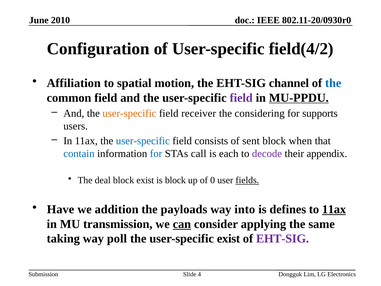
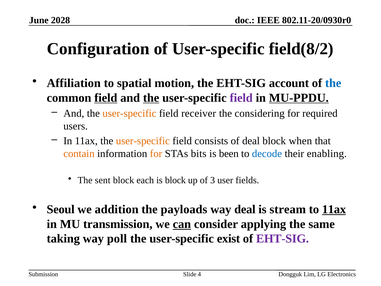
2010: 2010 -> 2028
field(4/2: field(4/2 -> field(8/2
channel: channel -> account
field at (106, 98) underline: none -> present
the at (151, 98) underline: none -> present
supports: supports -> required
user-specific at (143, 141) colour: blue -> orange
of sent: sent -> deal
contain colour: blue -> orange
for at (156, 154) colour: blue -> orange
call: call -> bits
each: each -> been
decode colour: purple -> blue
appendix: appendix -> enabling
deal: deal -> sent
block exist: exist -> each
0: 0 -> 3
fields underline: present -> none
Have: Have -> Seoul
way into: into -> deal
defines: defines -> stream
